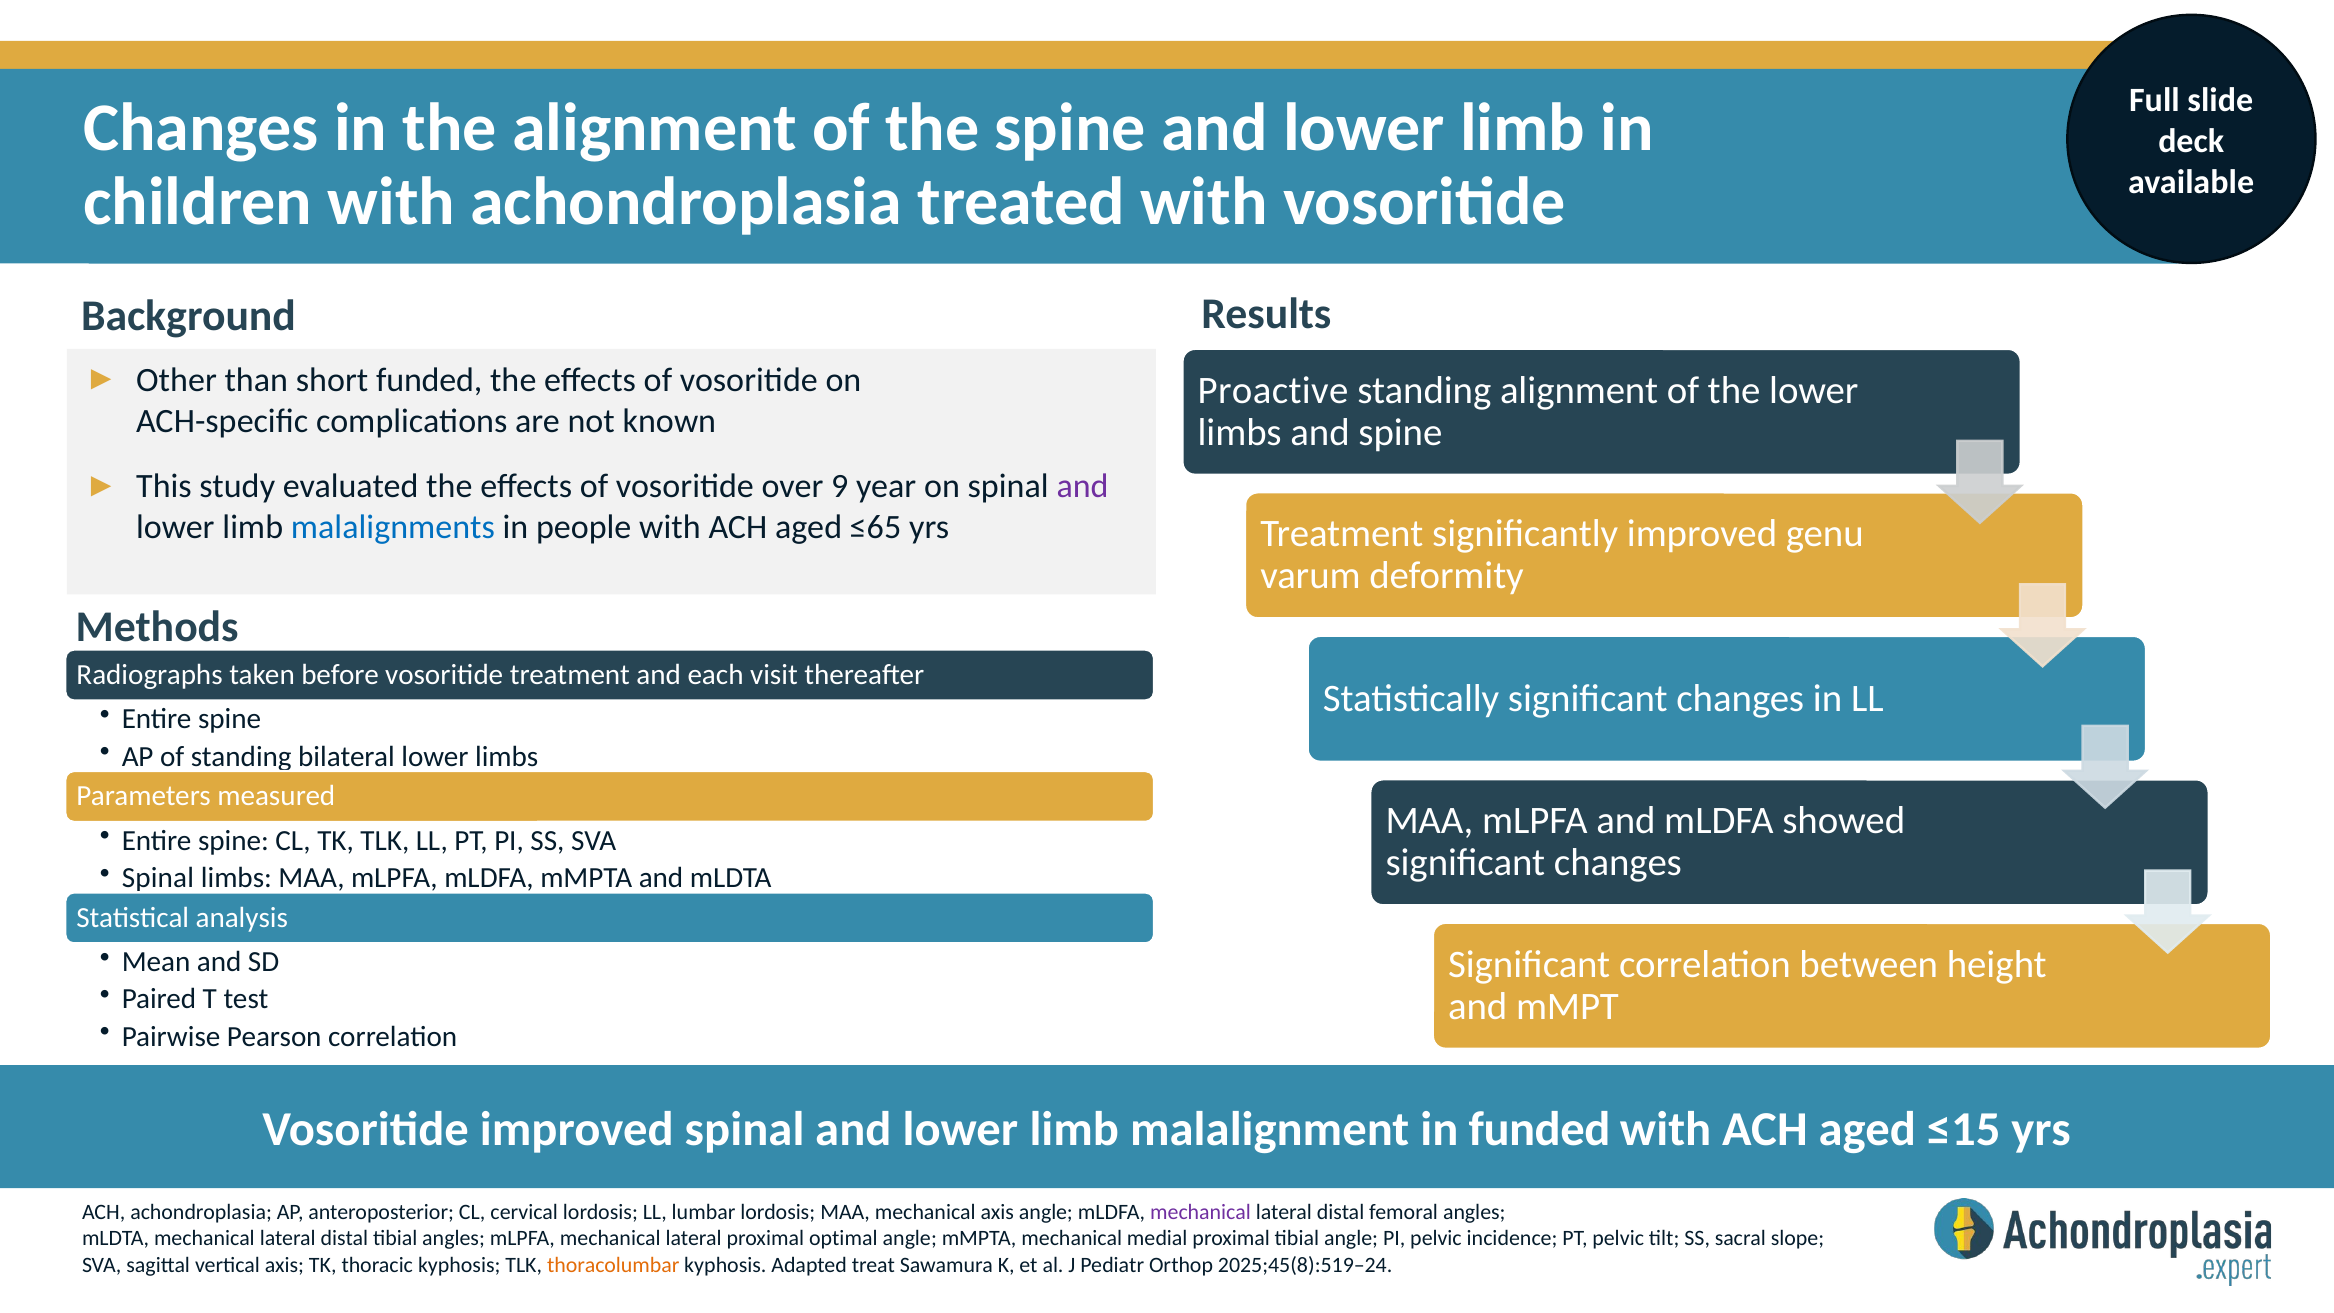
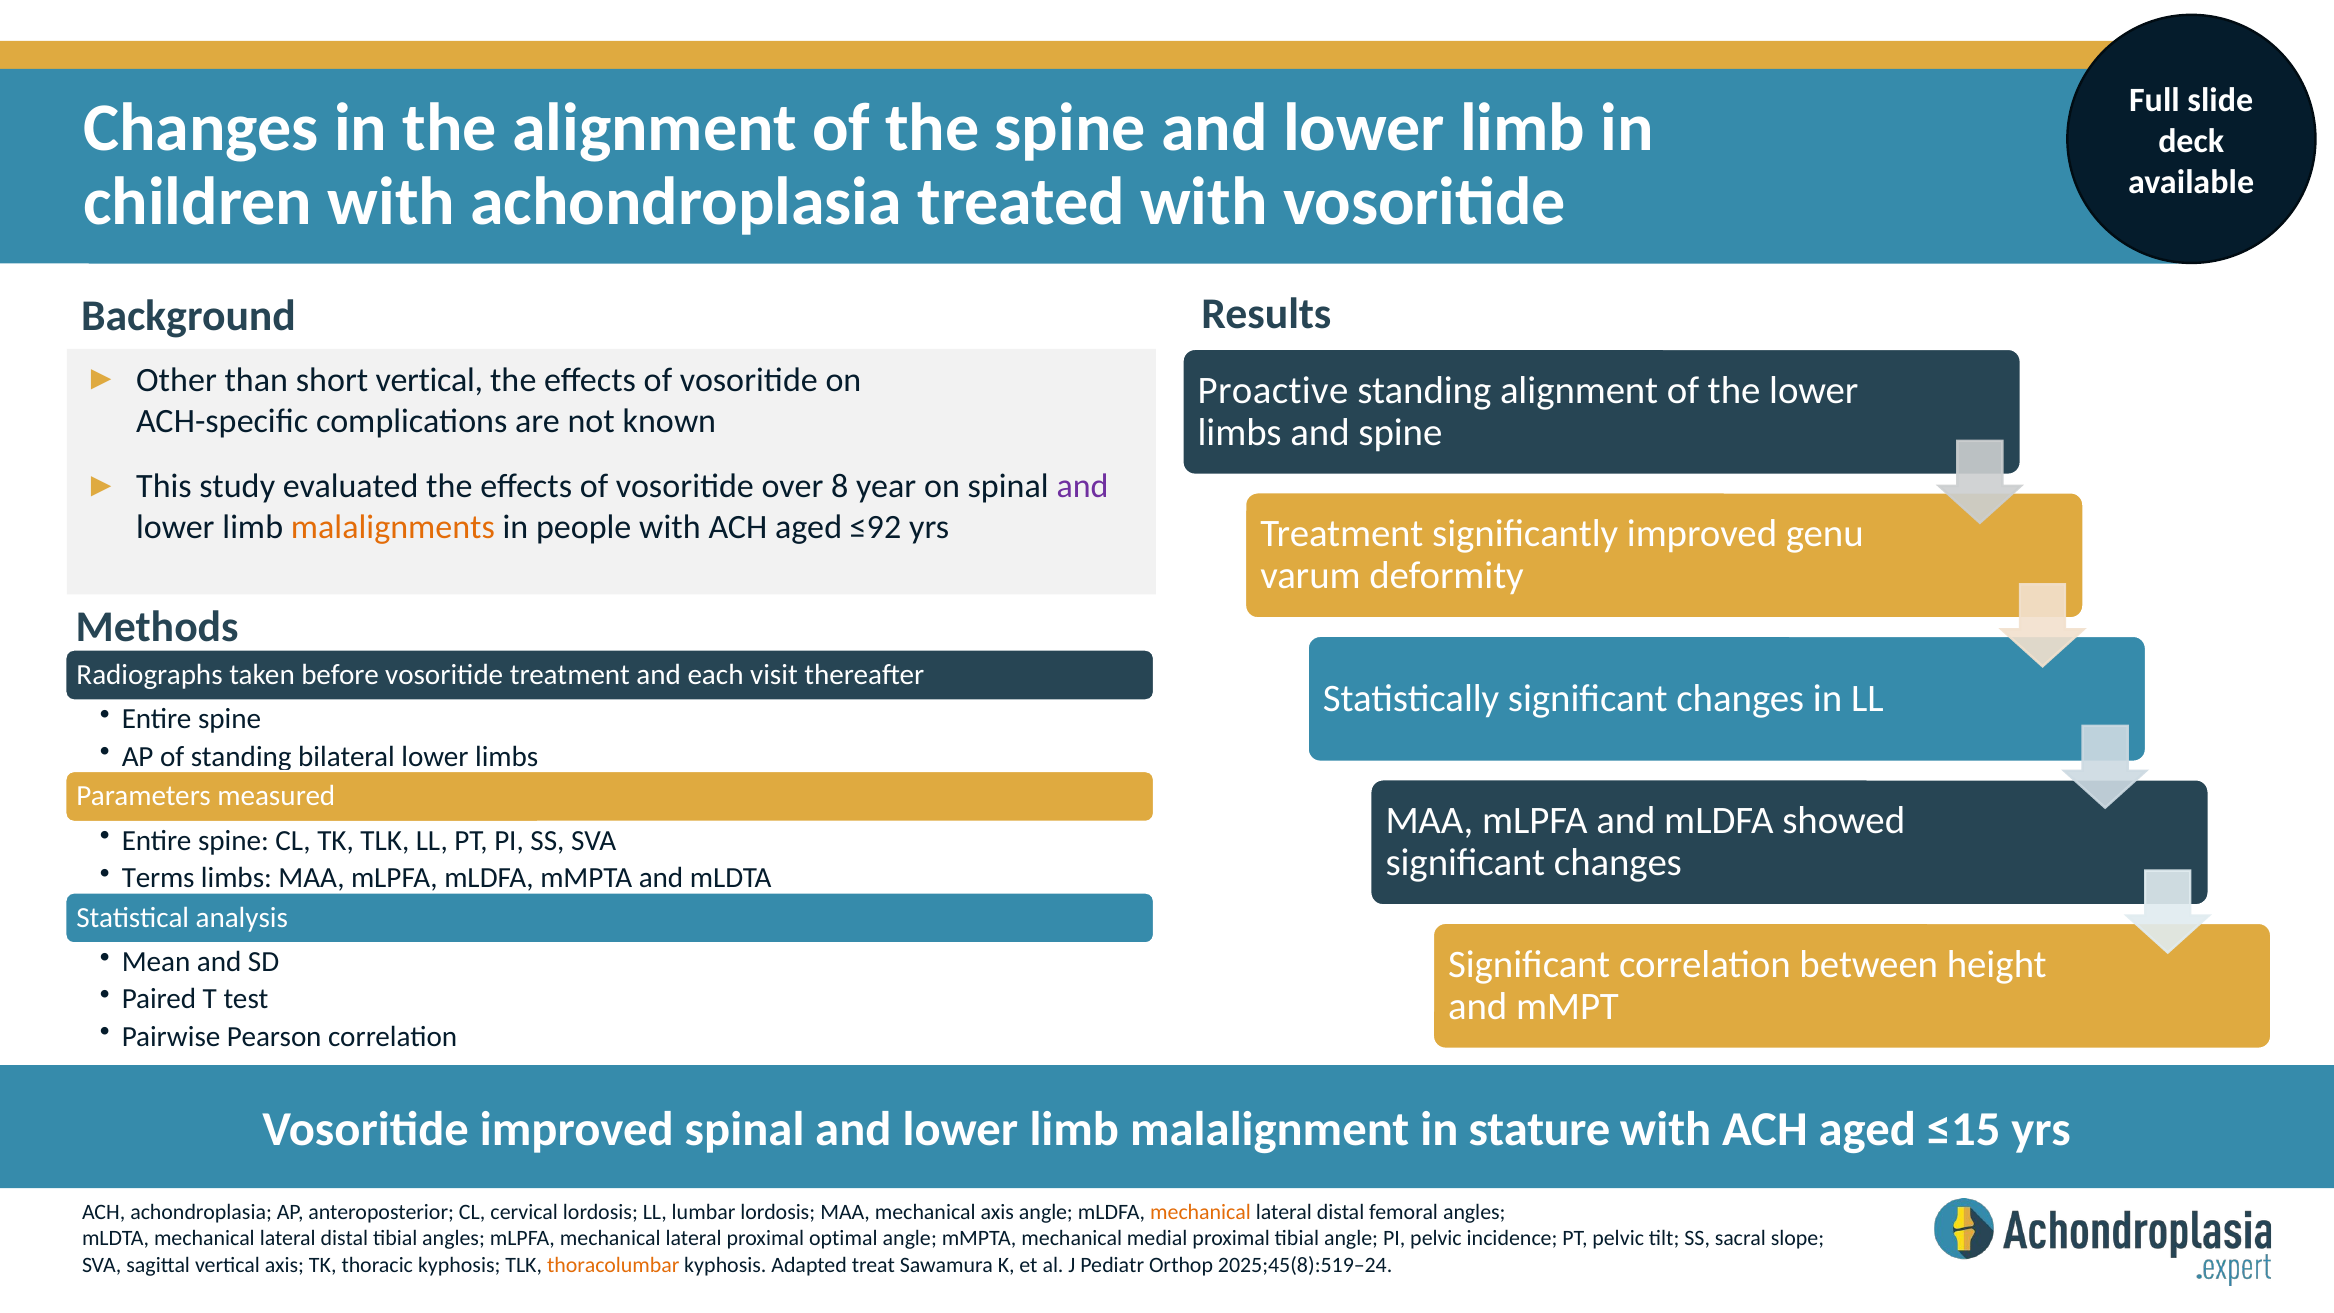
short funded: funded -> vertical
9: 9 -> 8
malalignments colour: blue -> orange
≤65: ≤65 -> ≤92
Spinal at (158, 878): Spinal -> Terms
in funded: funded -> stature
mechanical at (1201, 1212) colour: purple -> orange
